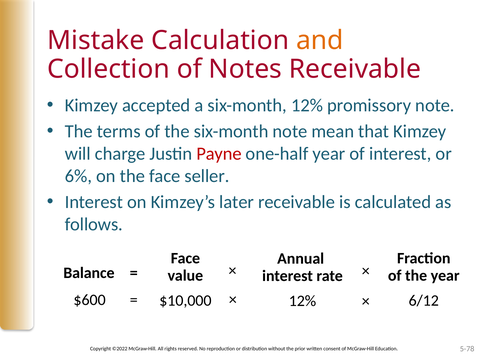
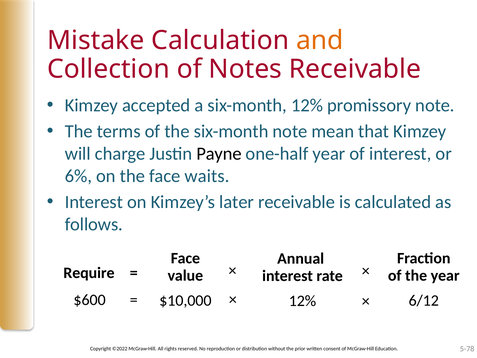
Payne colour: red -> black
seller: seller -> waits
Balance: Balance -> Require
